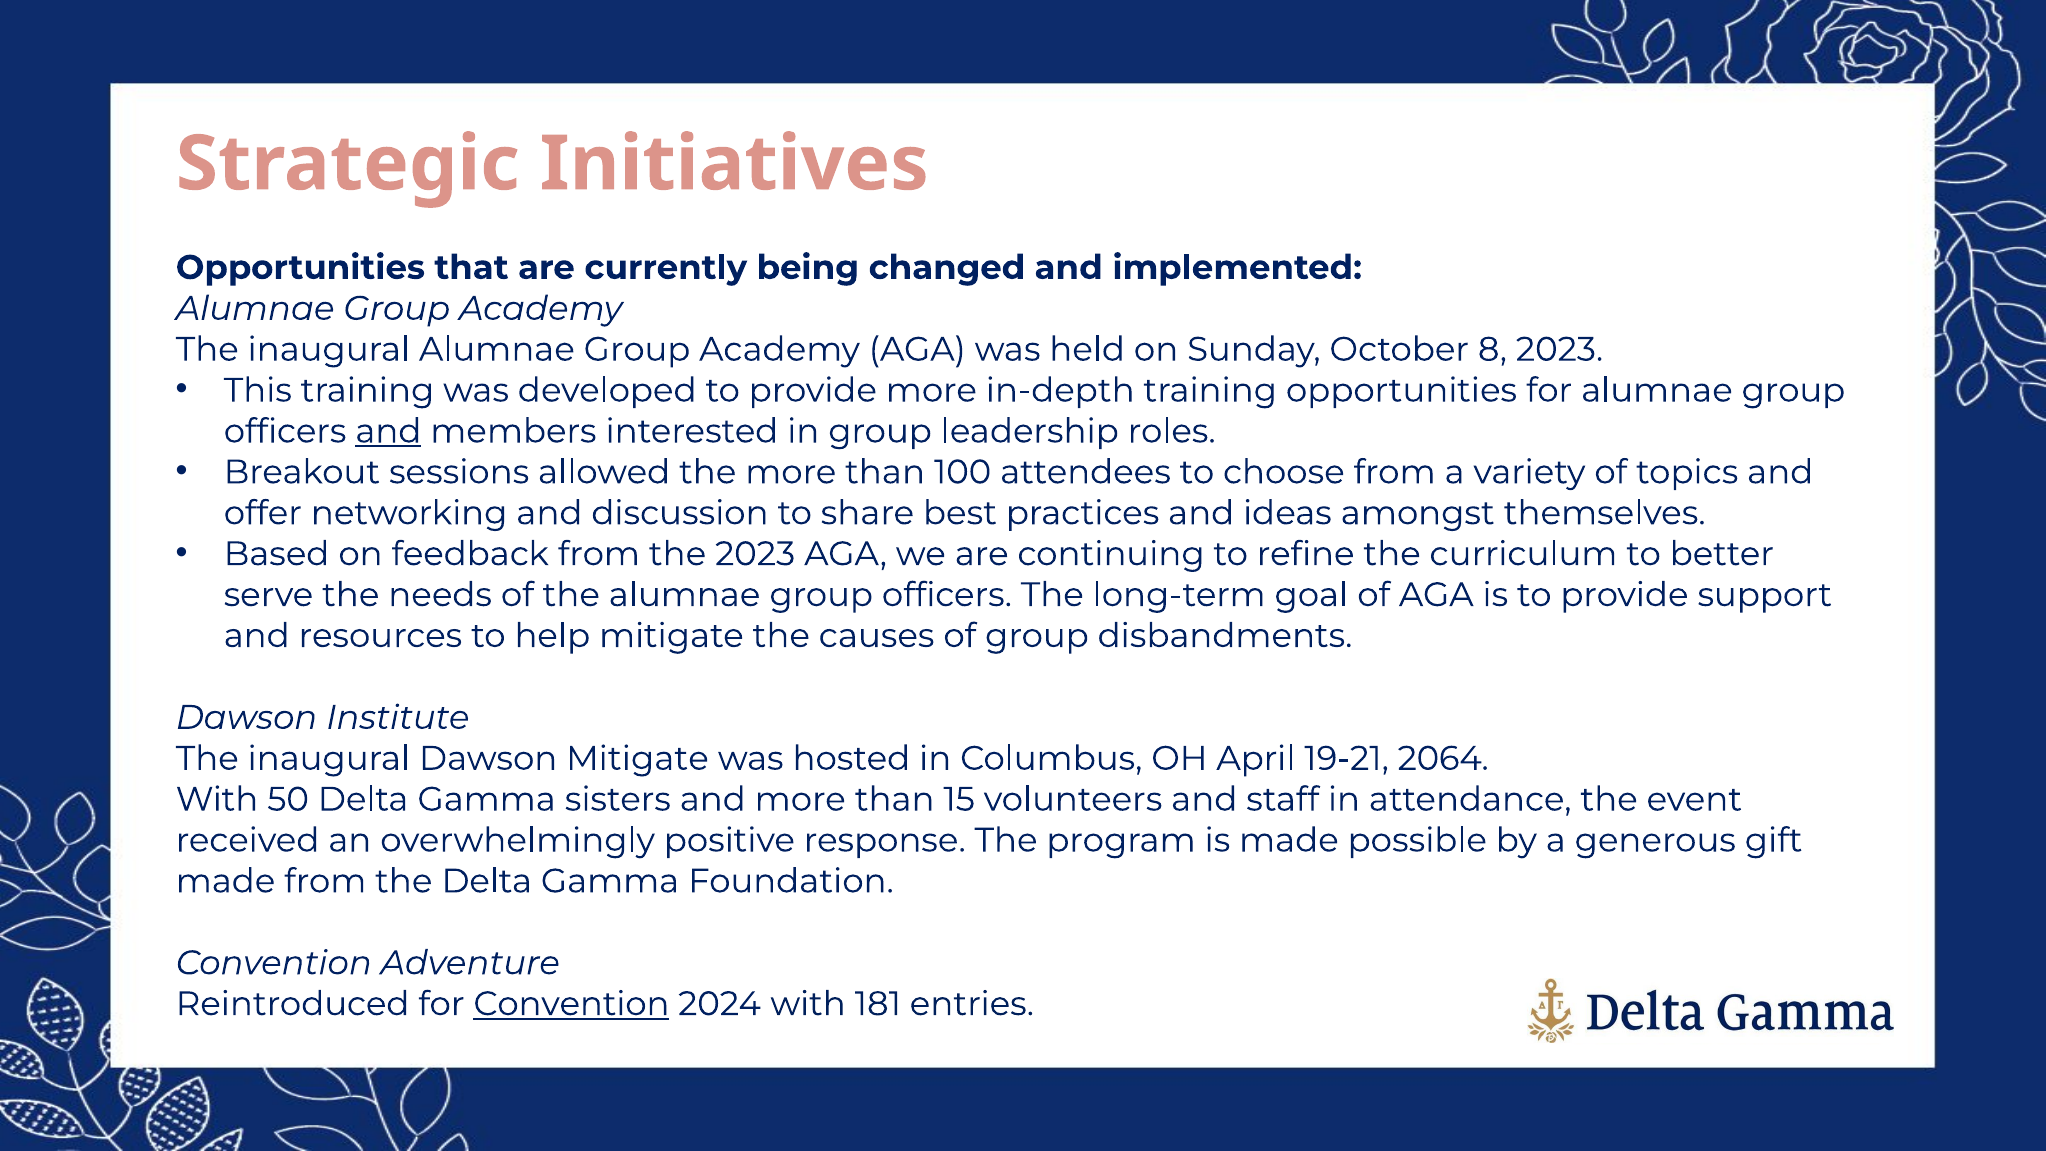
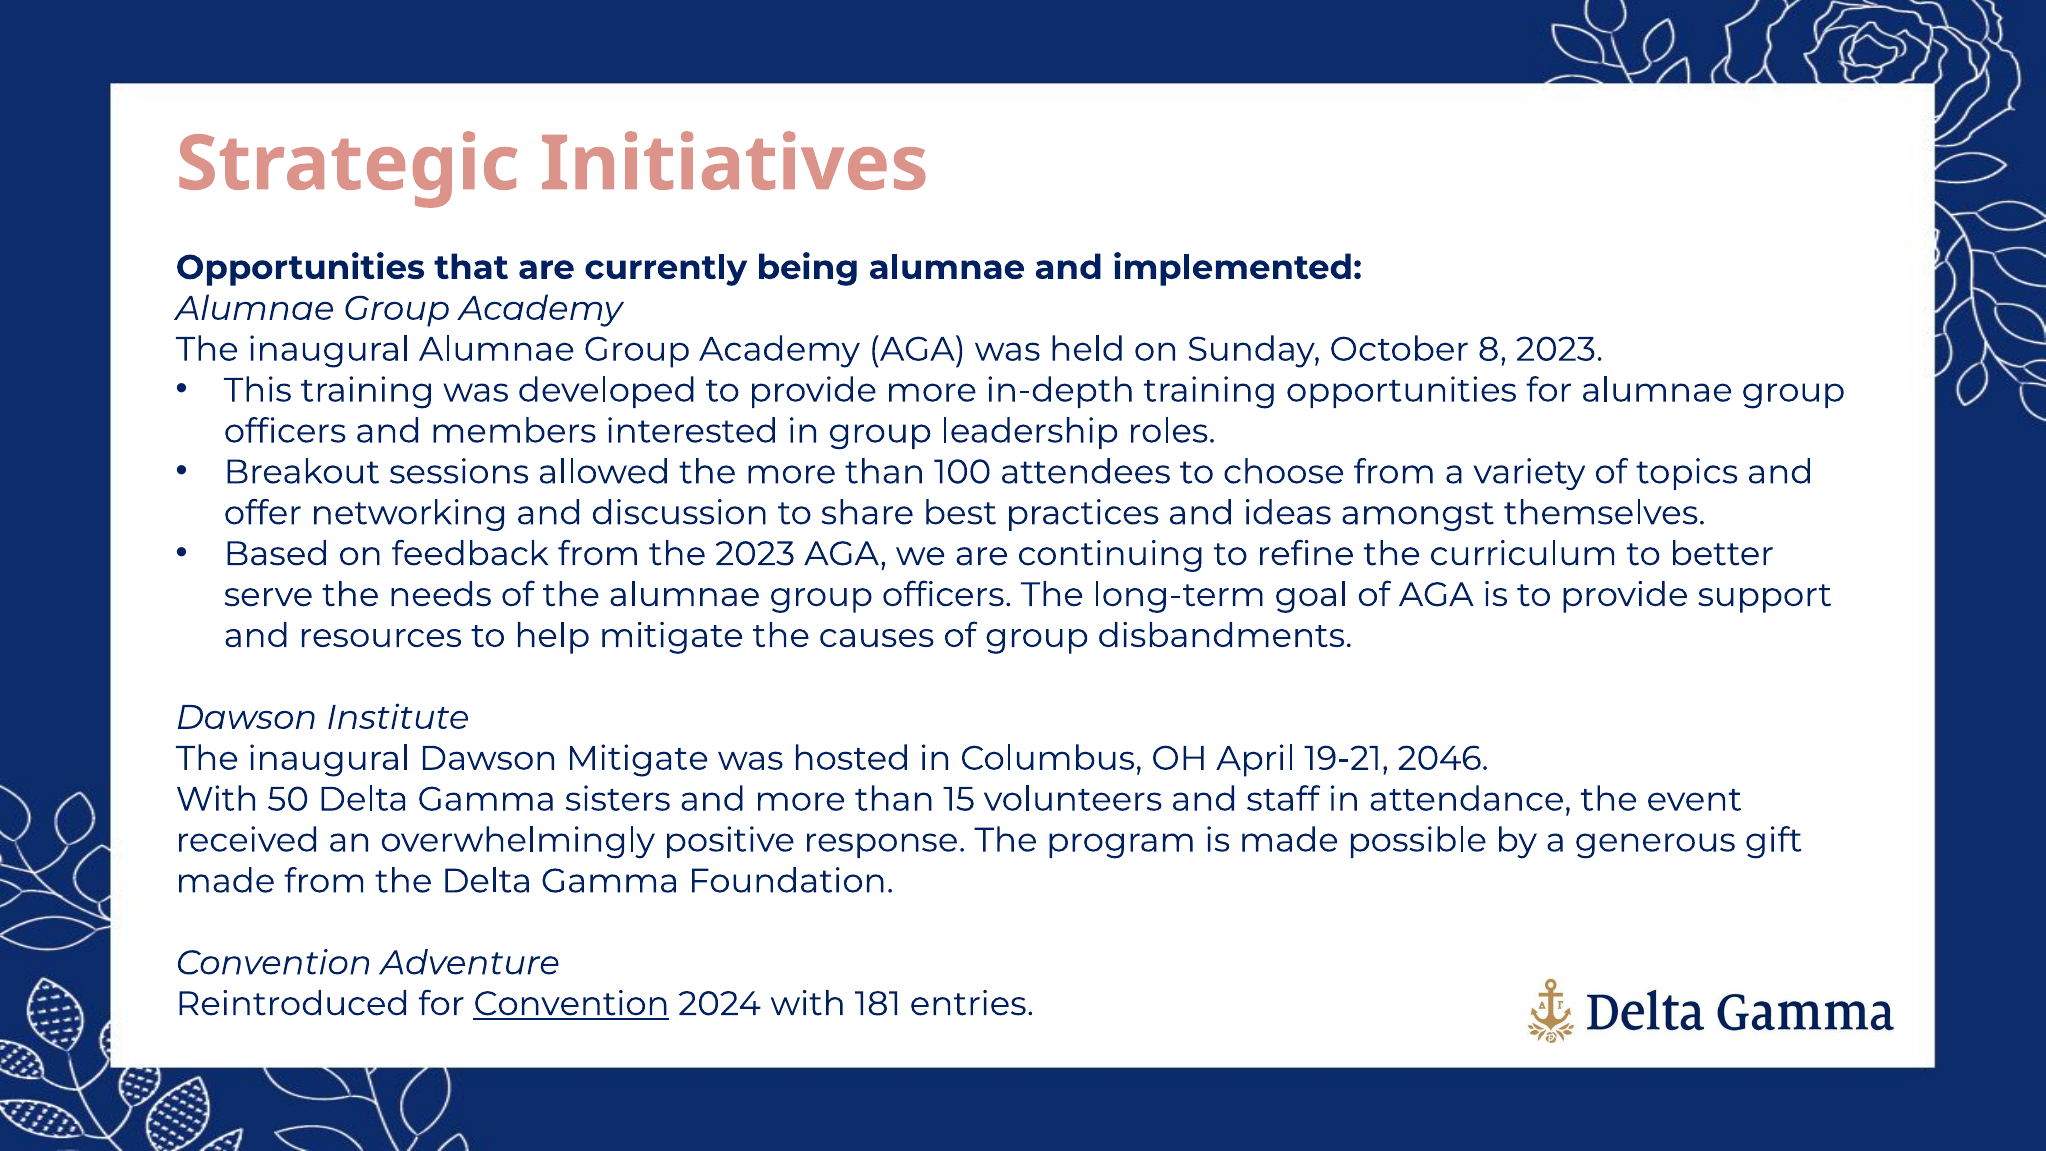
being changed: changed -> alumnae
and at (388, 431) underline: present -> none
2064: 2064 -> 2046
